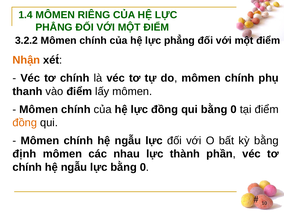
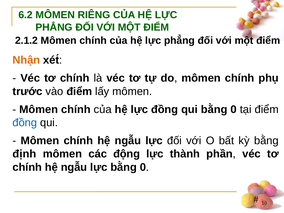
1.4: 1.4 -> 6.2
3.2.2: 3.2.2 -> 2.1.2
thanh: thanh -> trước
đồng at (25, 123) colour: orange -> blue
nhau: nhau -> động
